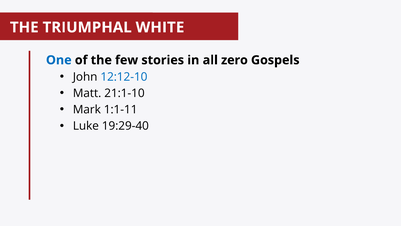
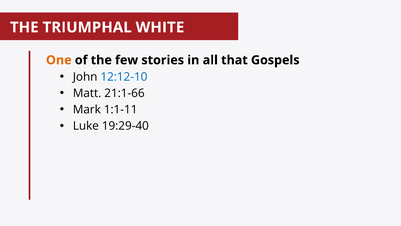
One colour: blue -> orange
zero: zero -> that
21:1-10: 21:1-10 -> 21:1-66
